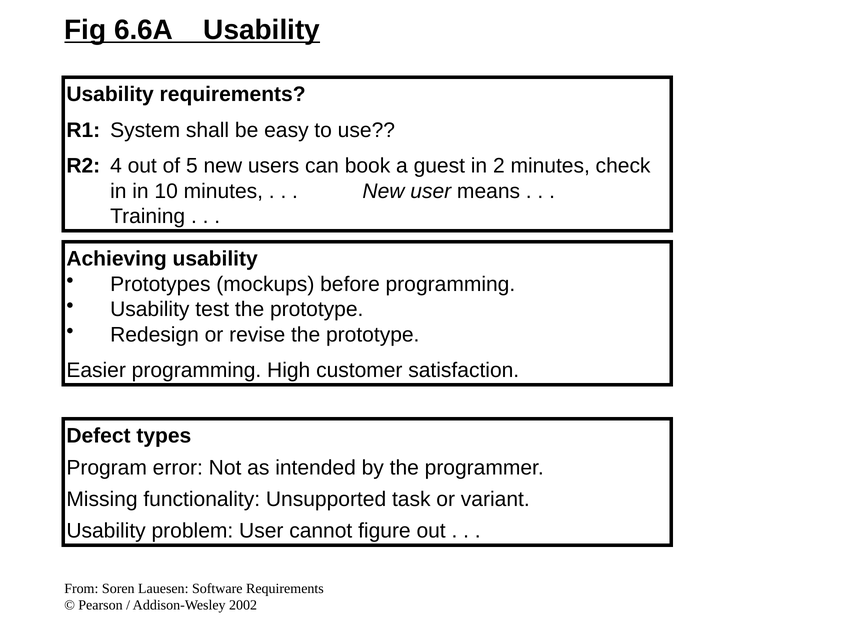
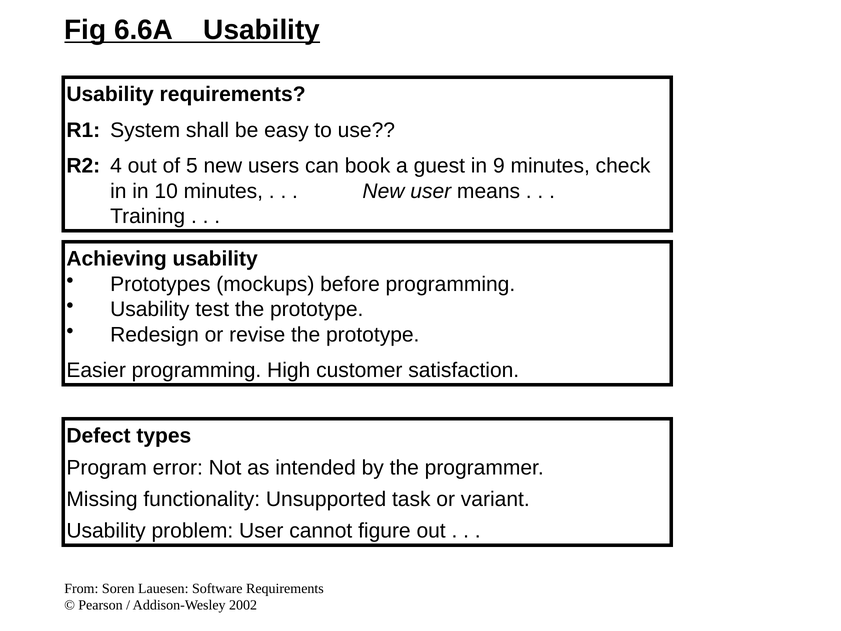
2: 2 -> 9
